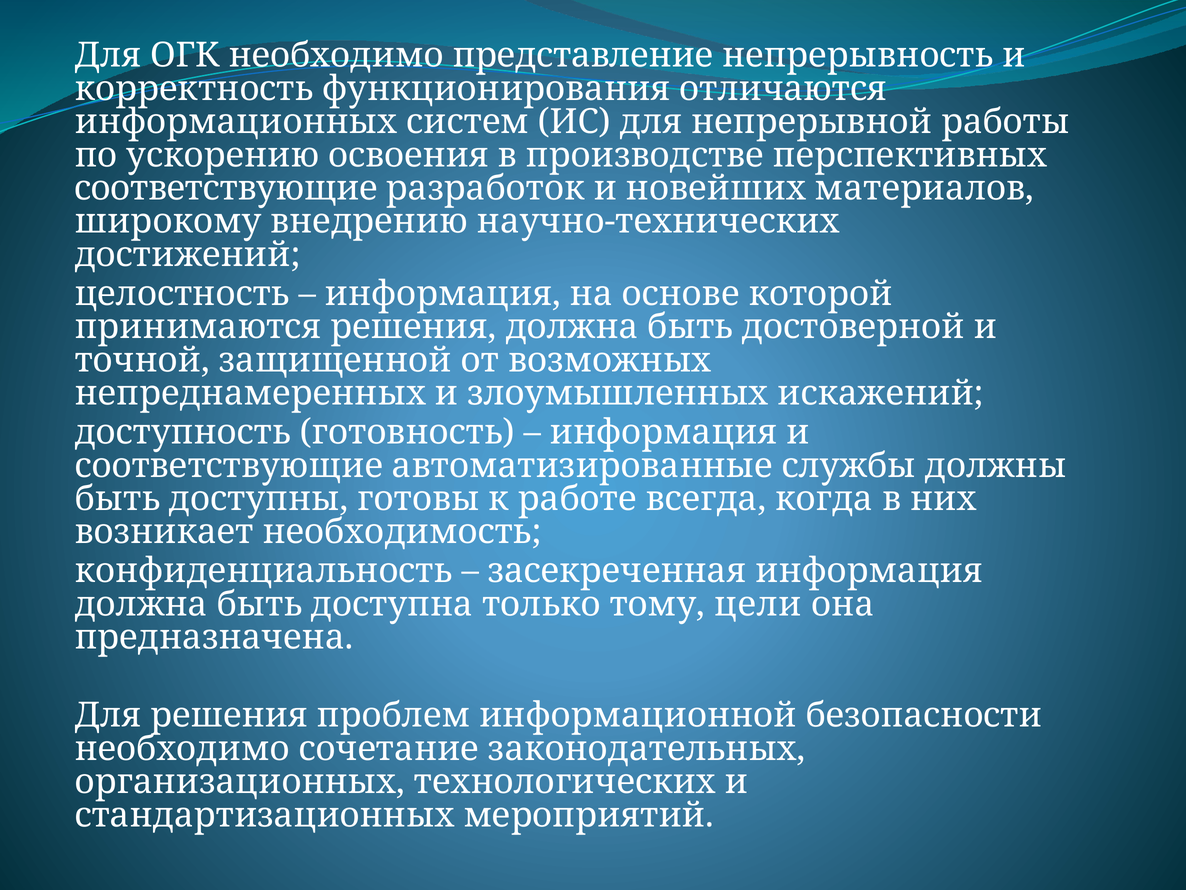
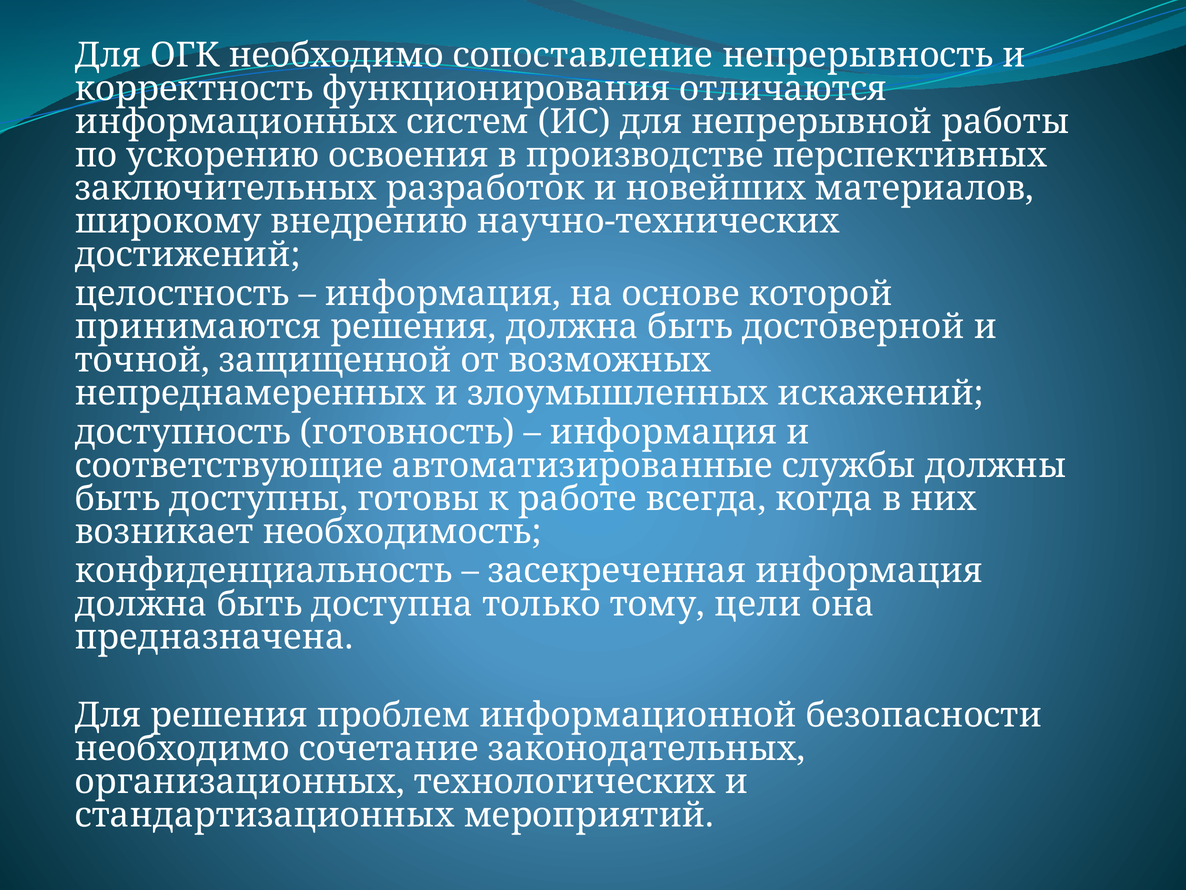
представление: представление -> сопоставление
соответствующие at (226, 188): соответствующие -> заключительных
